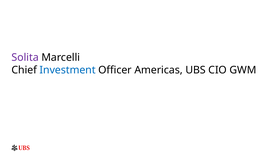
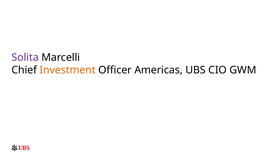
Investment colour: blue -> orange
